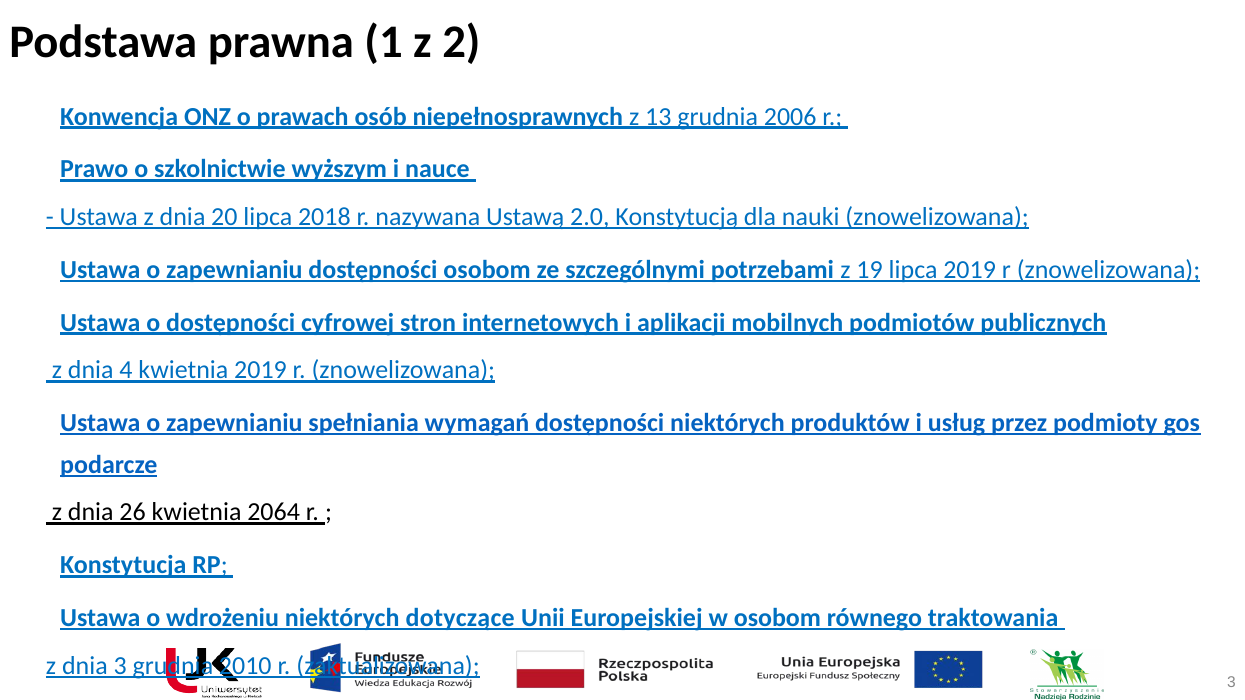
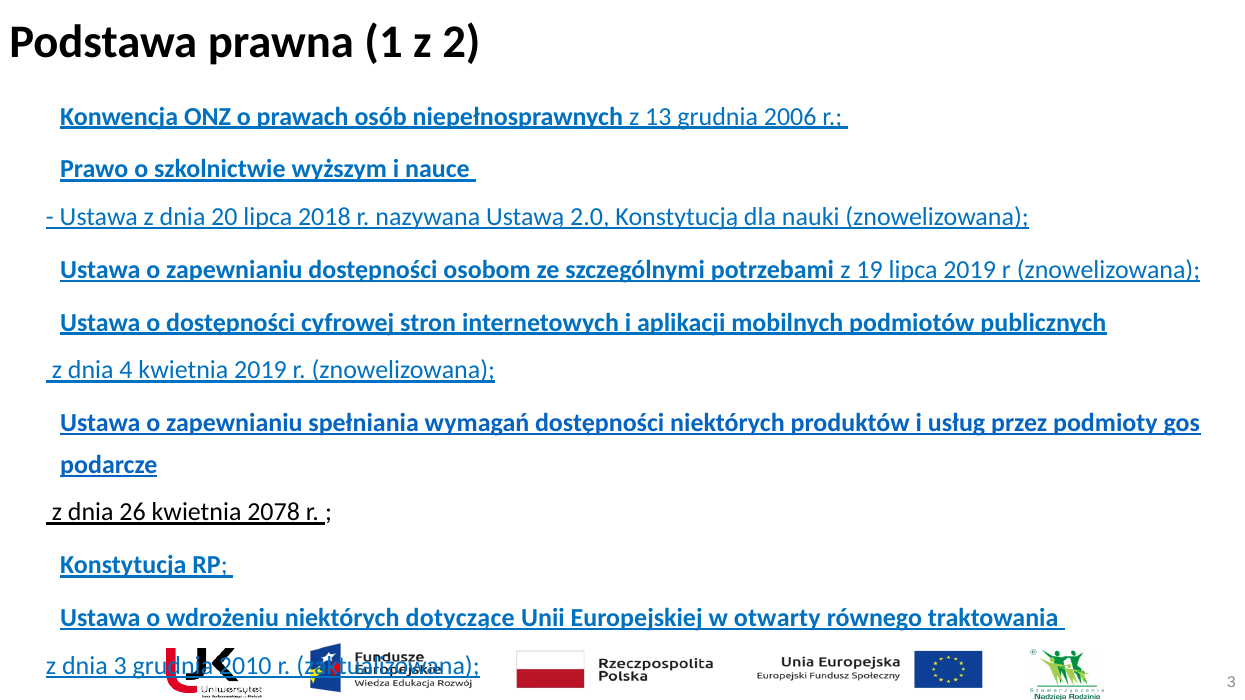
2064: 2064 -> 2078
w osobom: osobom -> otwarty
